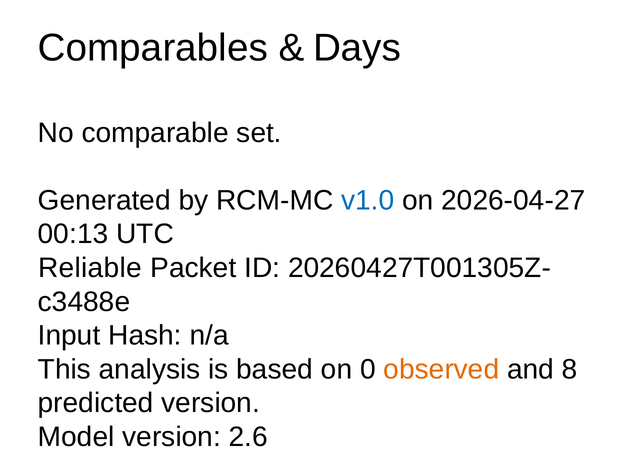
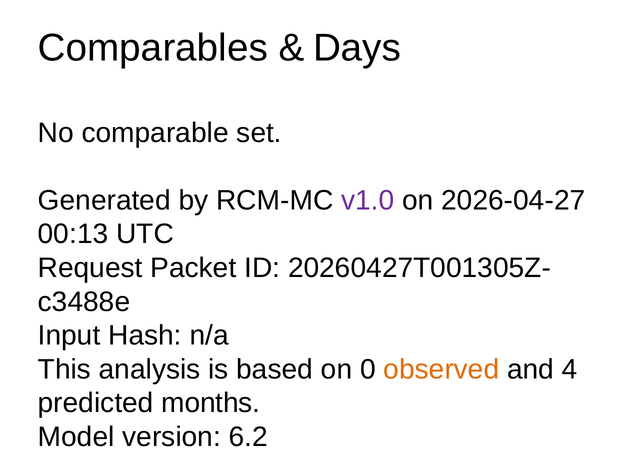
v1.0 colour: blue -> purple
Reliable: Reliable -> Request
8: 8 -> 4
predicted version: version -> months
2.6: 2.6 -> 6.2
